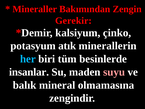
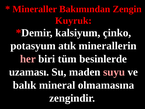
Gerekir: Gerekir -> Kuyruk
her colour: light blue -> pink
insanlar: insanlar -> uzaması
